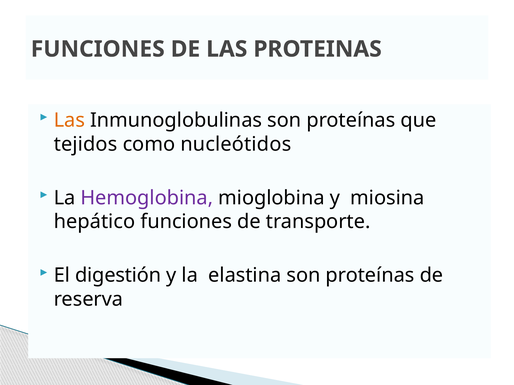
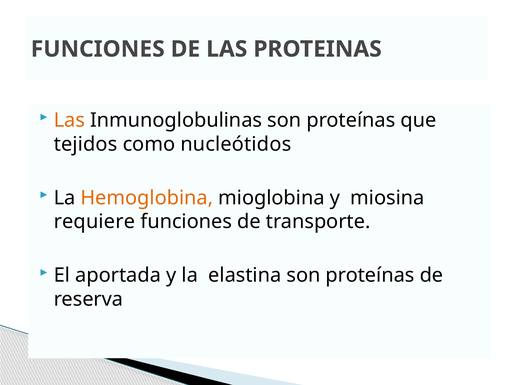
Hemoglobina colour: purple -> orange
hepático: hepático -> requiere
digestión: digestión -> aportada
